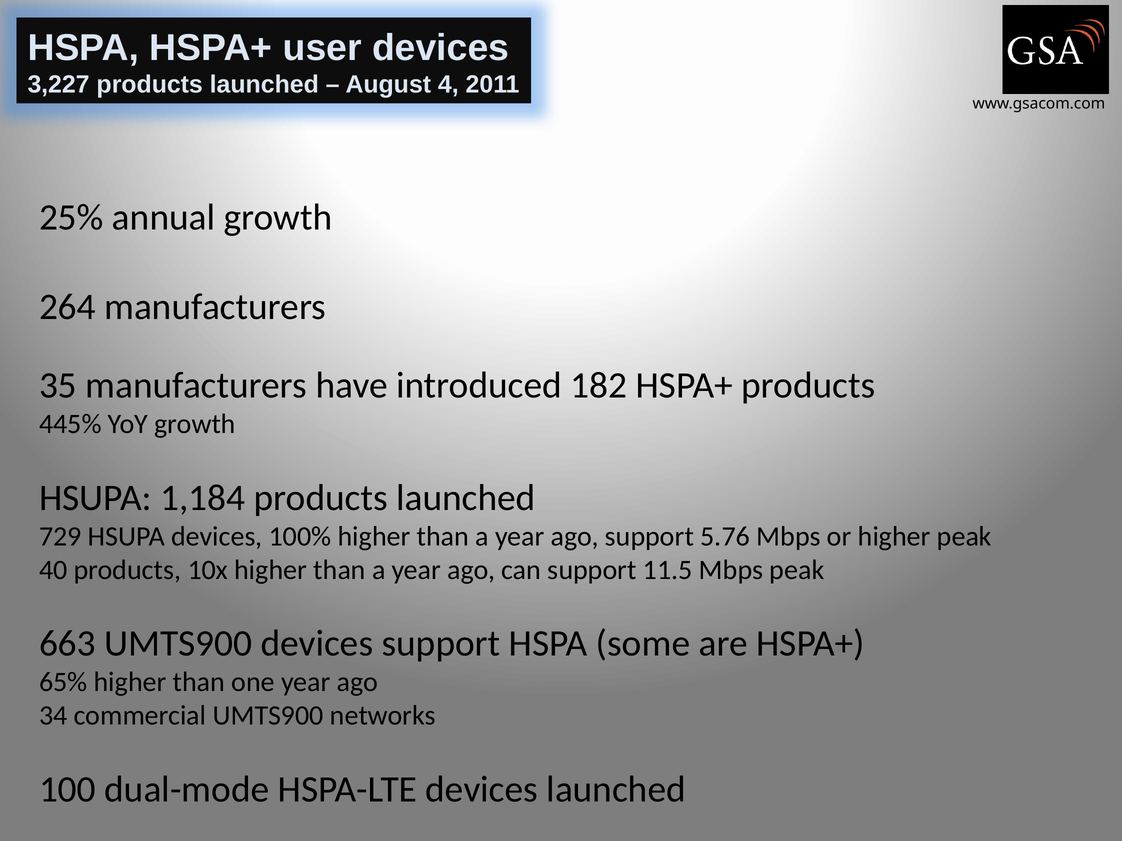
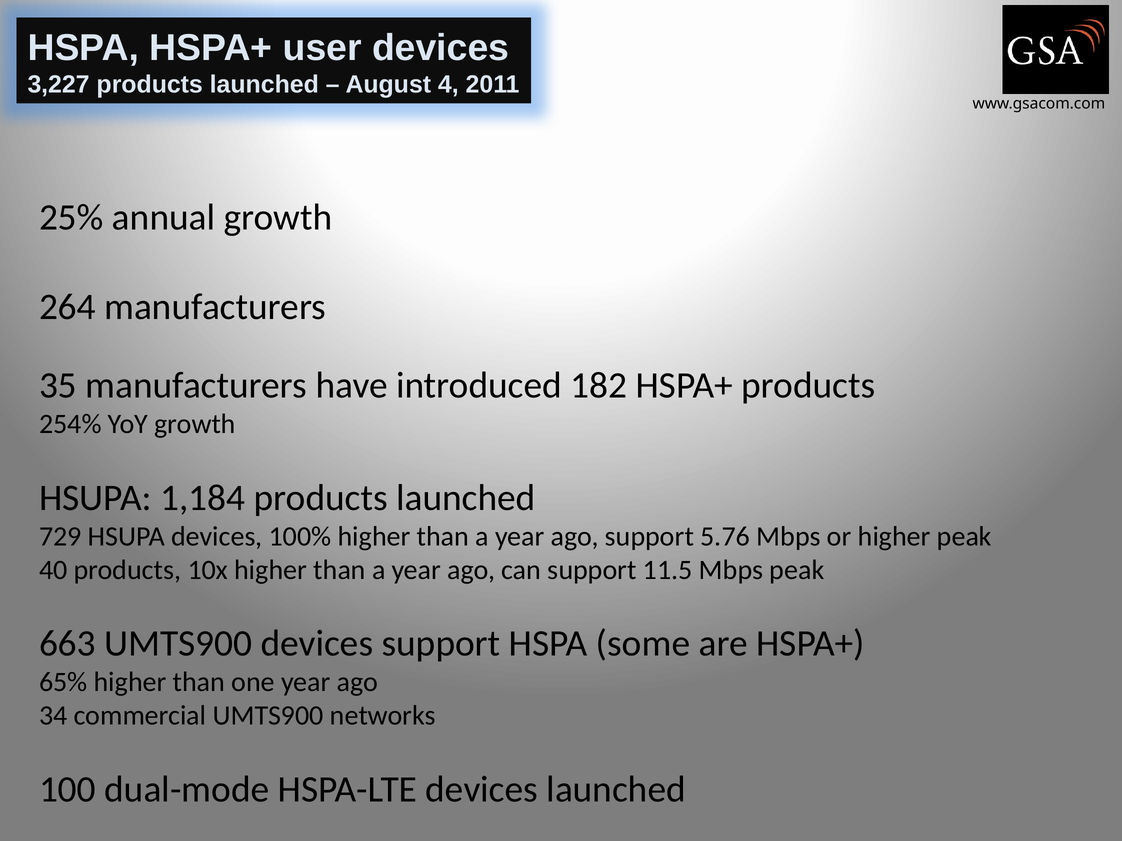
445%: 445% -> 254%
